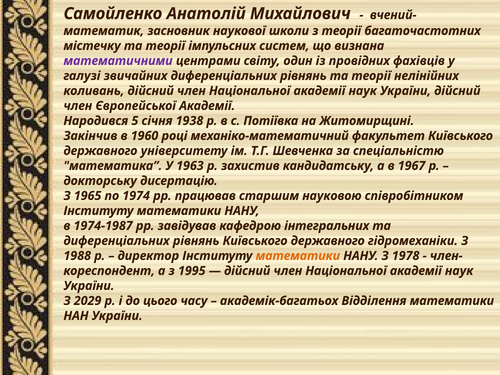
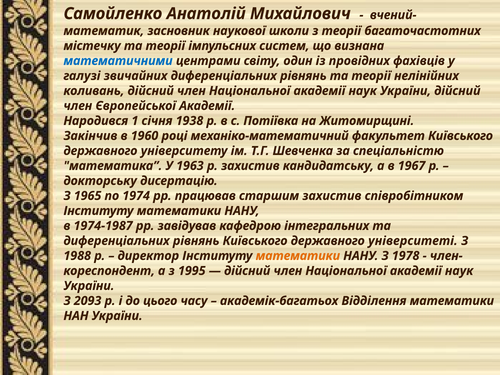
математичними colour: purple -> blue
5: 5 -> 1
старшим науковою: науковою -> захистив
гідромеханіки: гідромеханіки -> університеті
2029: 2029 -> 2093
